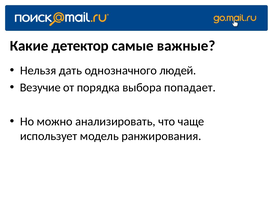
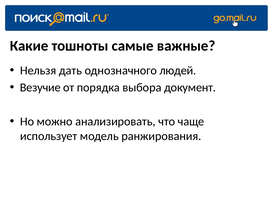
детектор: детектор -> тошноты
попадает: попадает -> документ
